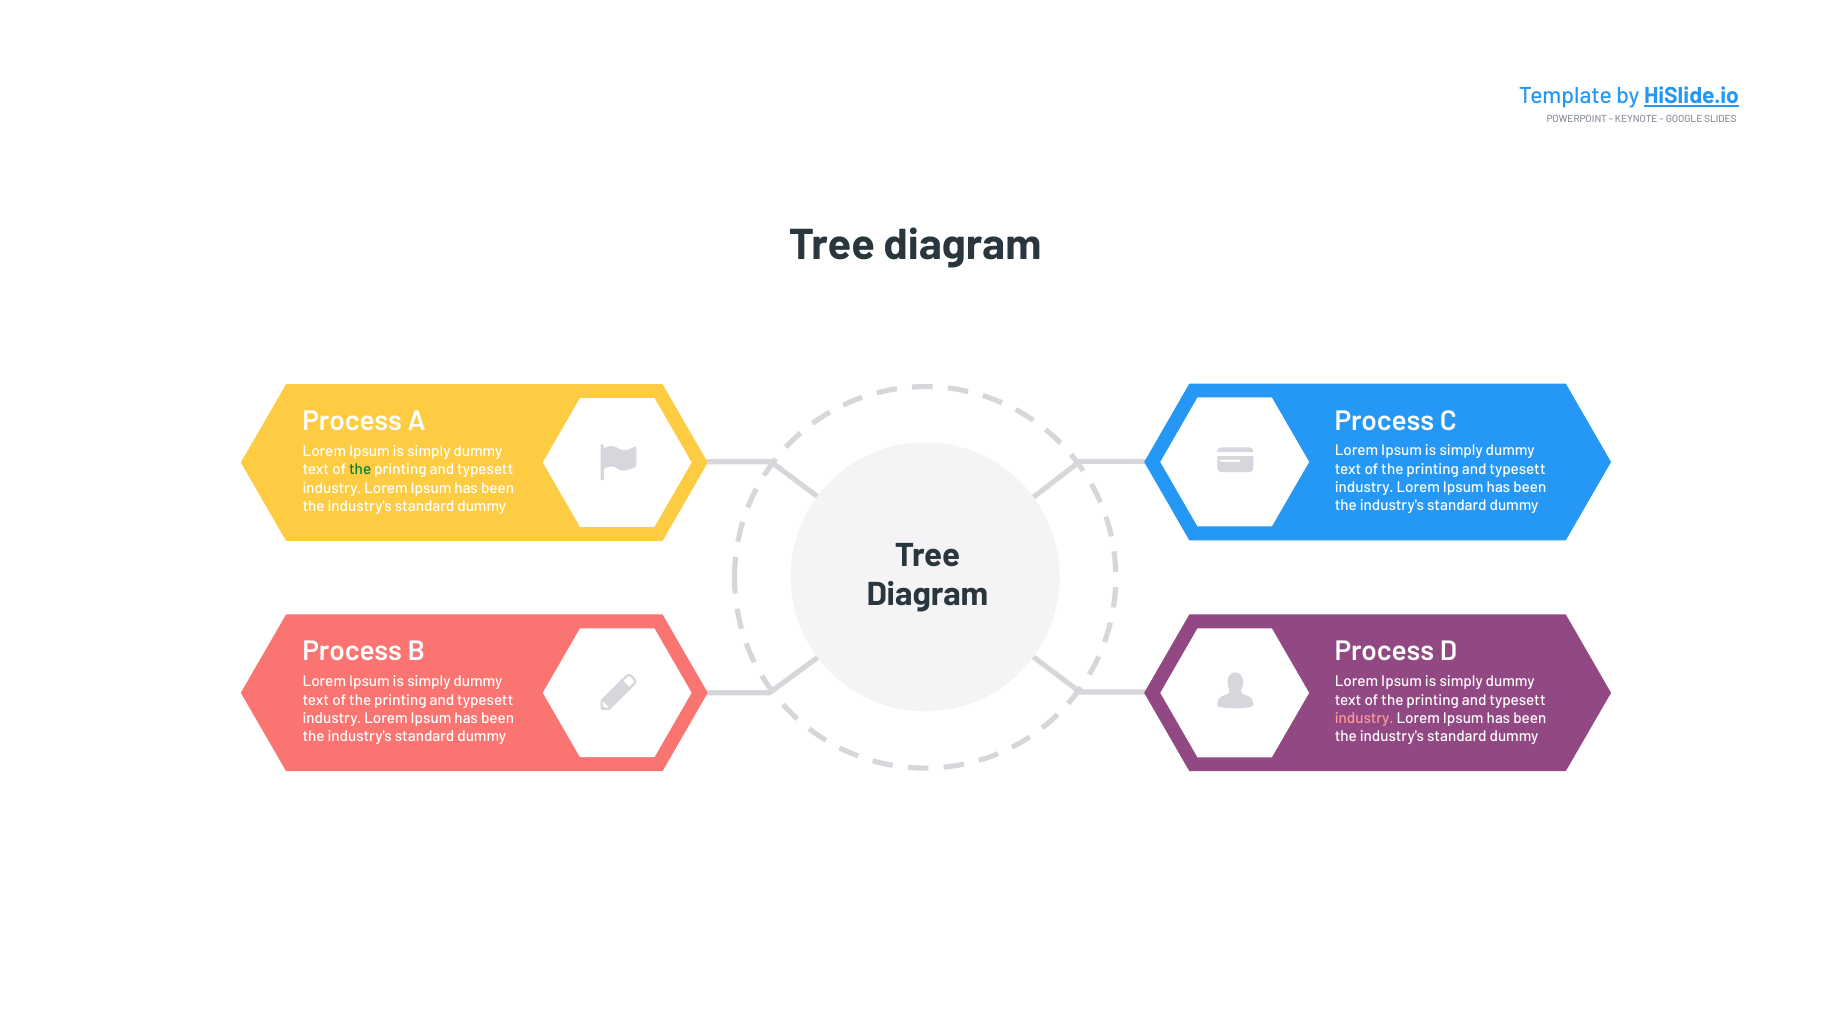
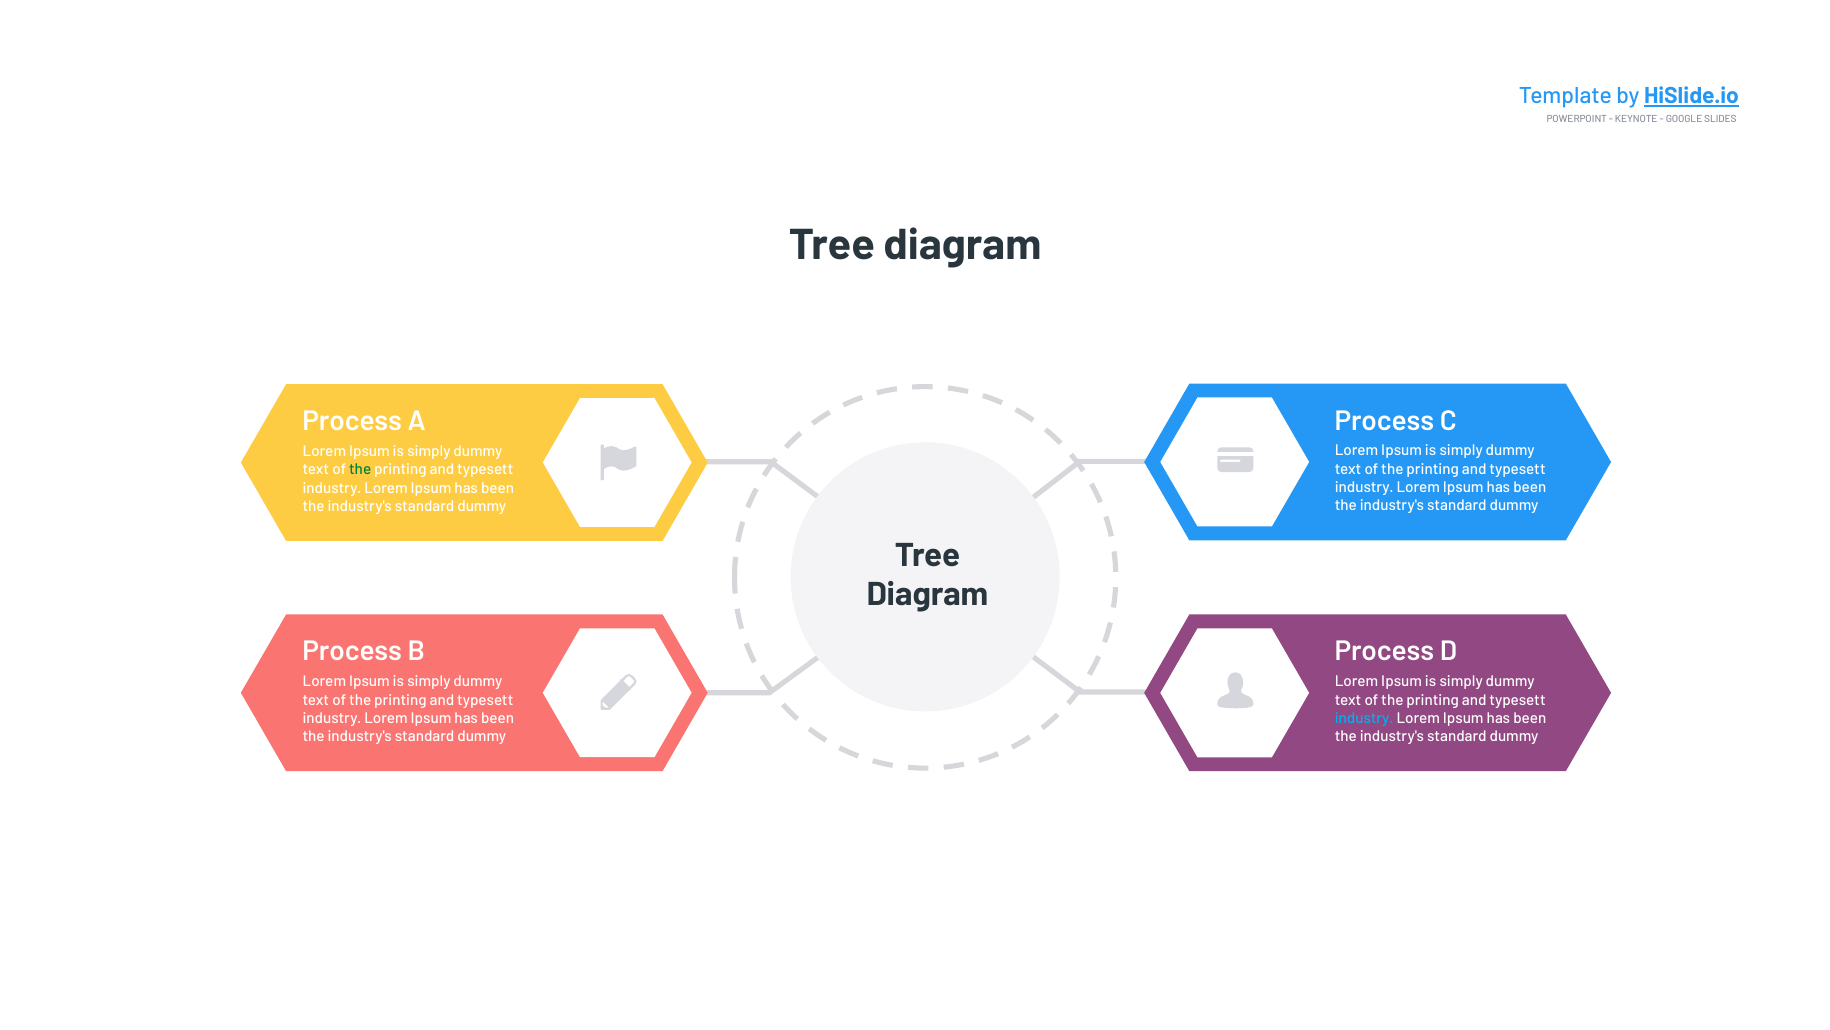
industry at (1364, 718) colour: pink -> light blue
